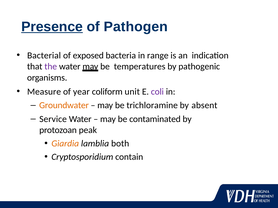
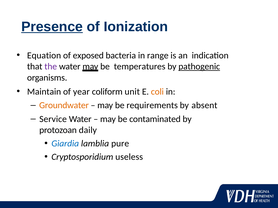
Pathogen: Pathogen -> Ionization
Bacterial: Bacterial -> Equation
pathogenic underline: none -> present
Measure: Measure -> Maintain
coli colour: purple -> orange
trichloramine: trichloramine -> requirements
peak: peak -> daily
Giardia colour: orange -> blue
both: both -> pure
contain: contain -> useless
